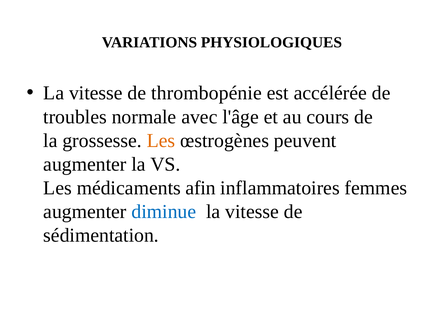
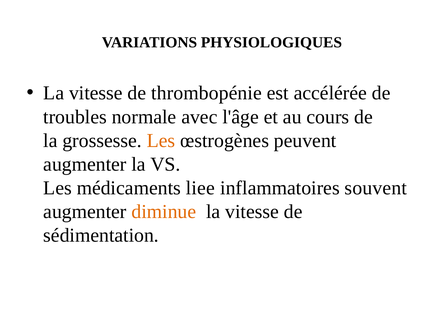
afin: afin -> liee
femmes: femmes -> souvent
diminue colour: blue -> orange
